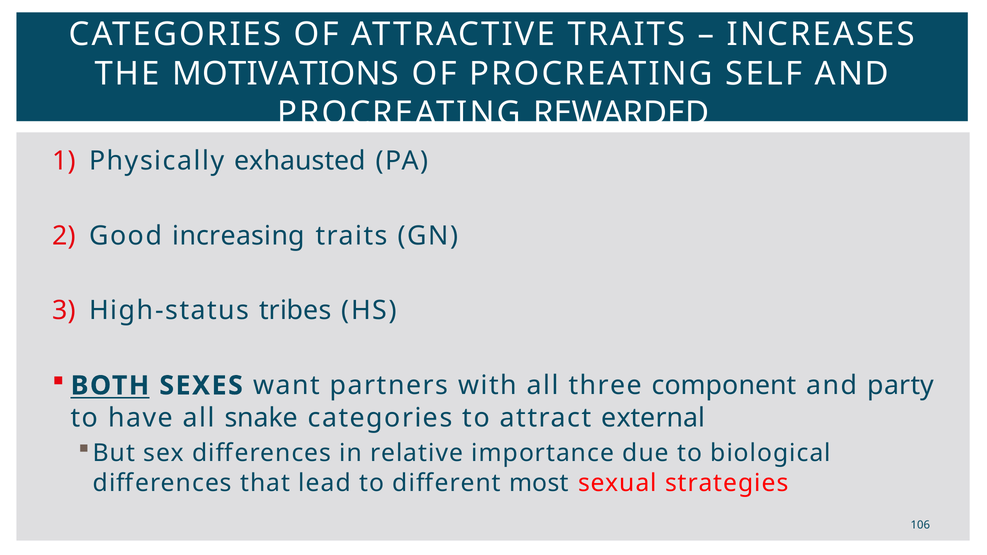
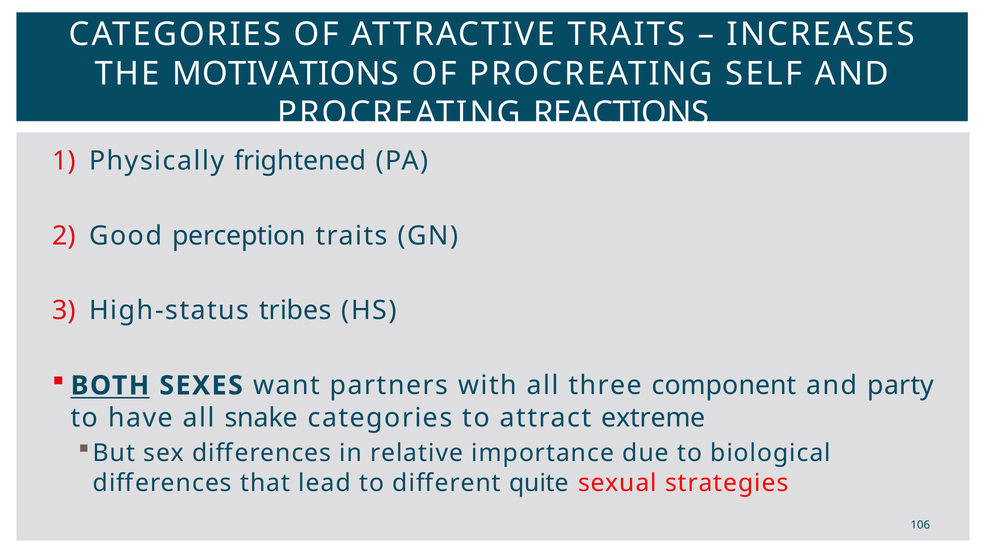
REWARDED: REWARDED -> REACTIONS
exhausted: exhausted -> frightened
increasing: increasing -> perception
external: external -> extreme
most: most -> quite
